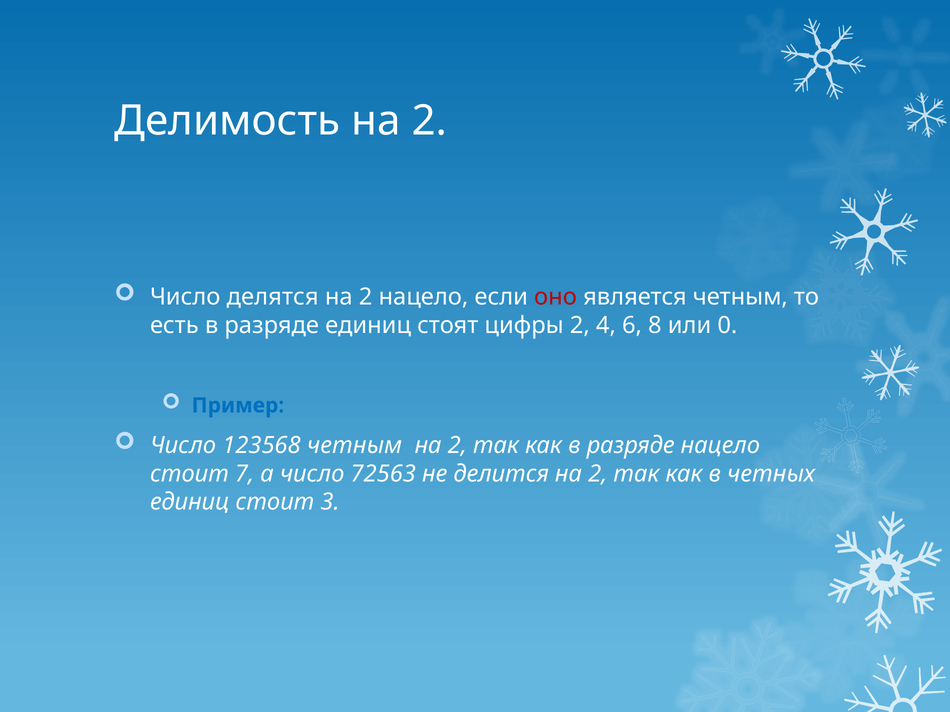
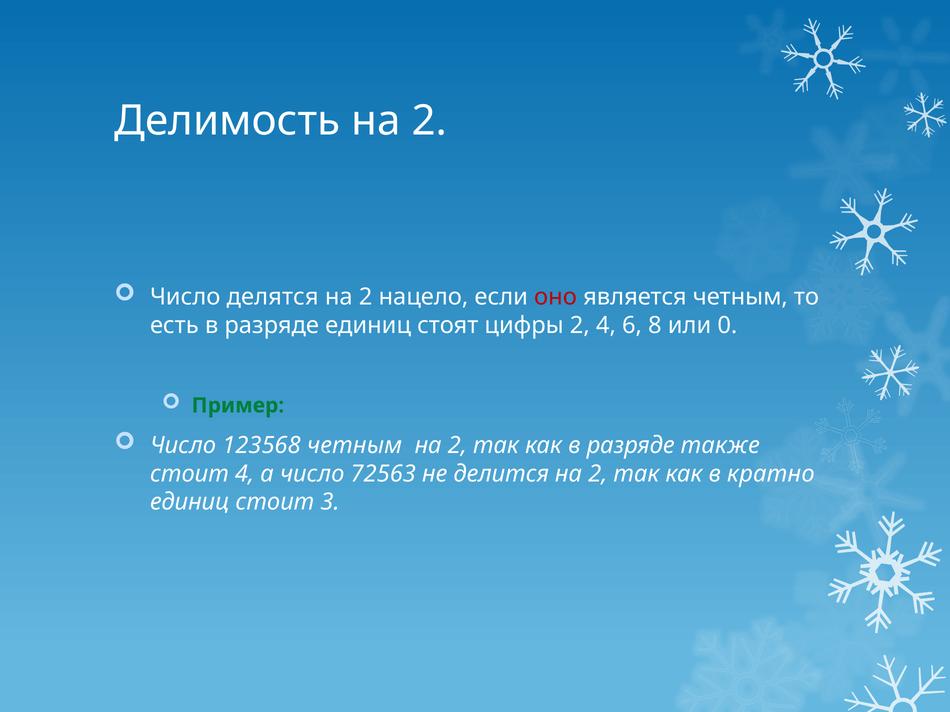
Пример colour: blue -> green
разряде нацело: нацело -> также
стоит 7: 7 -> 4
четных: четных -> кратно
